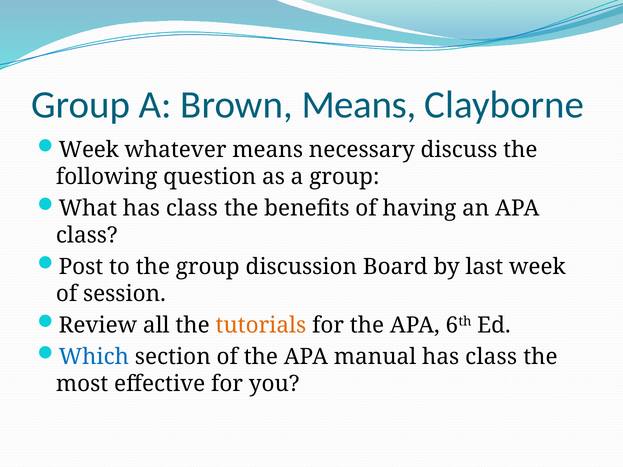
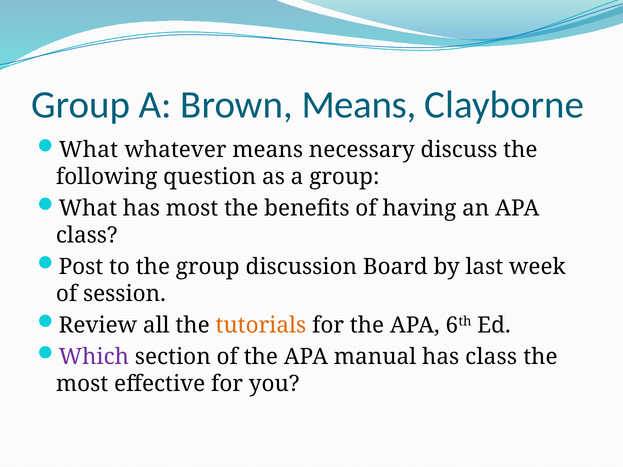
Week at (89, 150): Week -> What
What has class: class -> most
Which colour: blue -> purple
